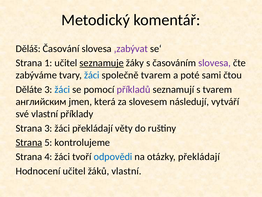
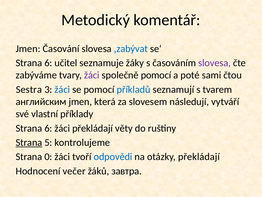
Děláš at (28, 49): Děláš -> Jmen
‚zabývat colour: purple -> blue
1 at (48, 63): 1 -> 6
seznamuje underline: present -> none
žáci at (92, 75) colour: blue -> purple
společně tvarem: tvarem -> pomocí
Děláte: Děláte -> Sestra
příkladů colour: purple -> blue
3 at (48, 128): 3 -> 6
4: 4 -> 0
Hodnocení učitel: učitel -> večer
žáků vlastní: vlastní -> завтра
